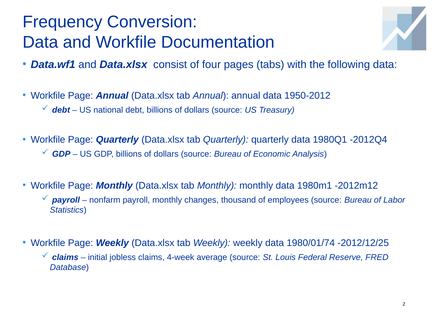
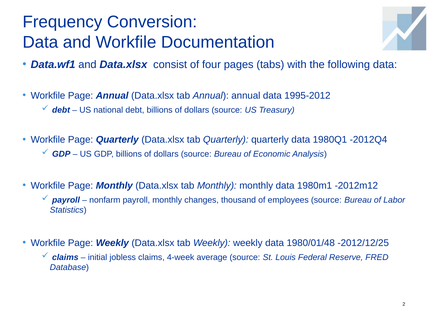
1950-2012: 1950-2012 -> 1995-2012
1980/01/74: 1980/01/74 -> 1980/01/48
